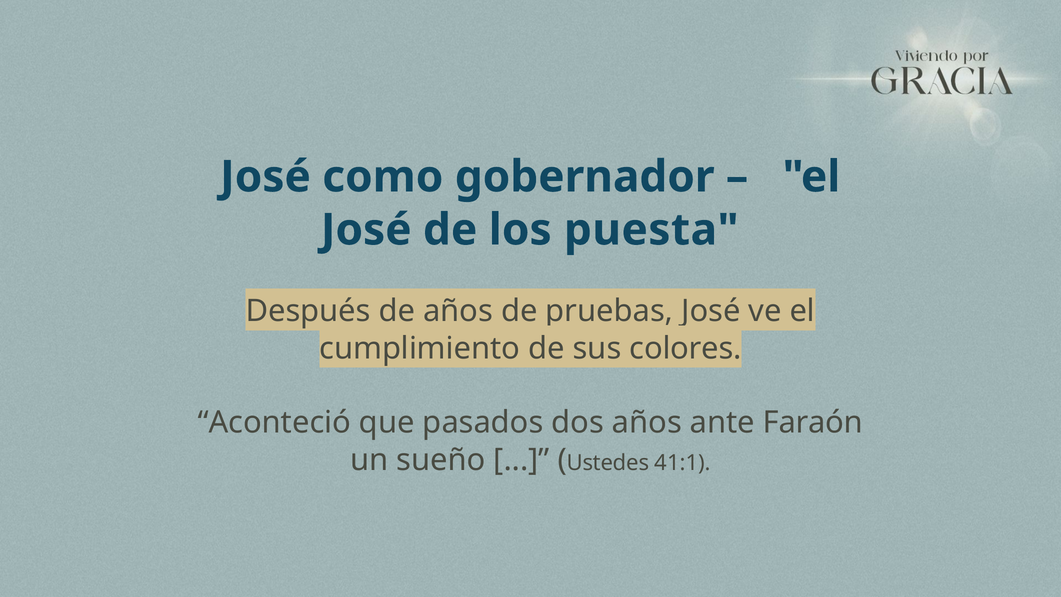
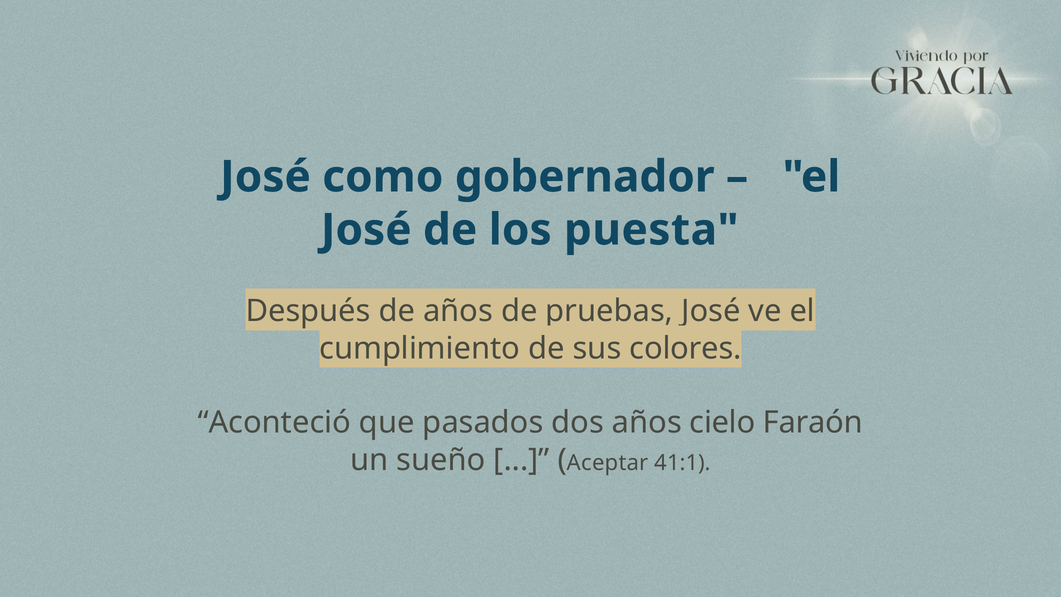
ante: ante -> cielo
Ustedes: Ustedes -> Aceptar
